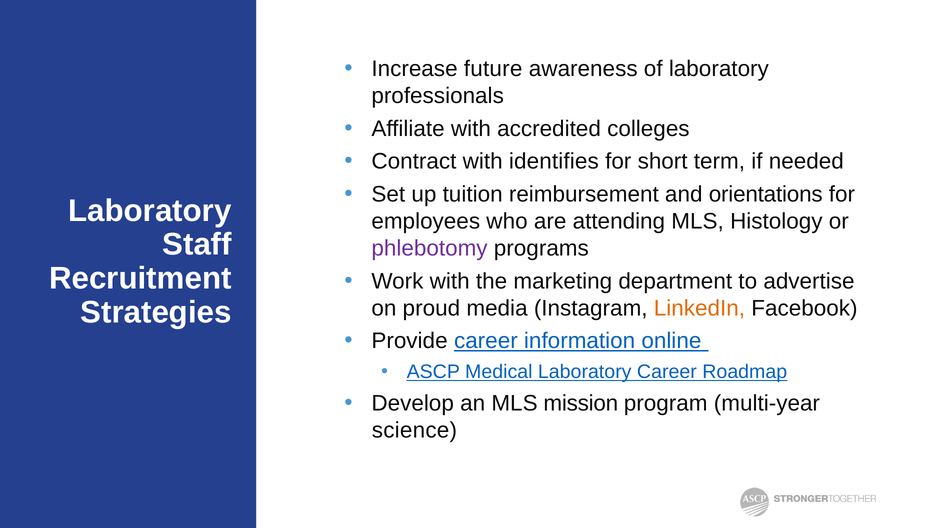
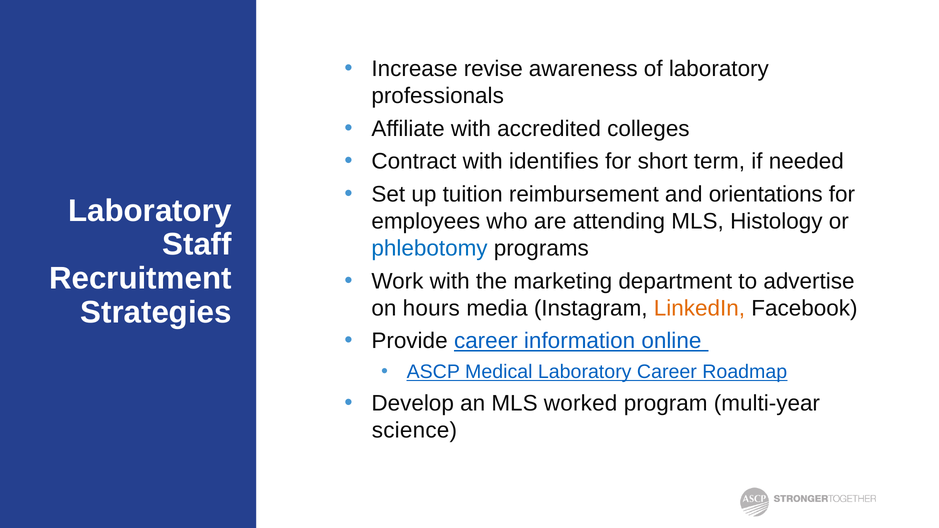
future: future -> revise
phlebotomy colour: purple -> blue
proud: proud -> hours
mission: mission -> worked
